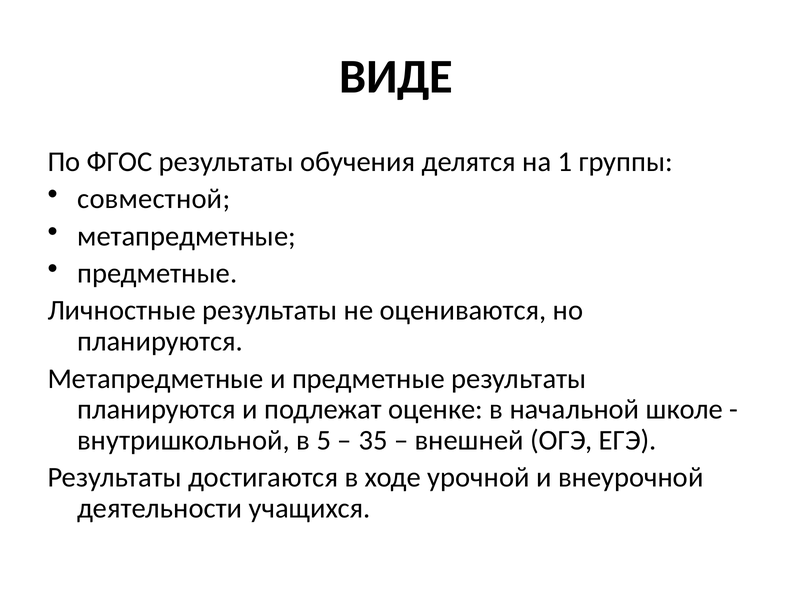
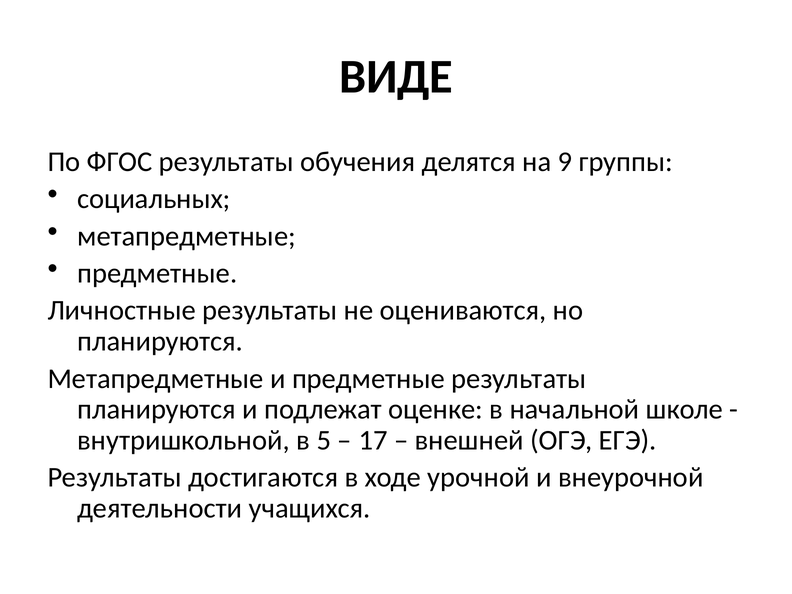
1: 1 -> 9
совместной: совместной -> социальных
35: 35 -> 17
